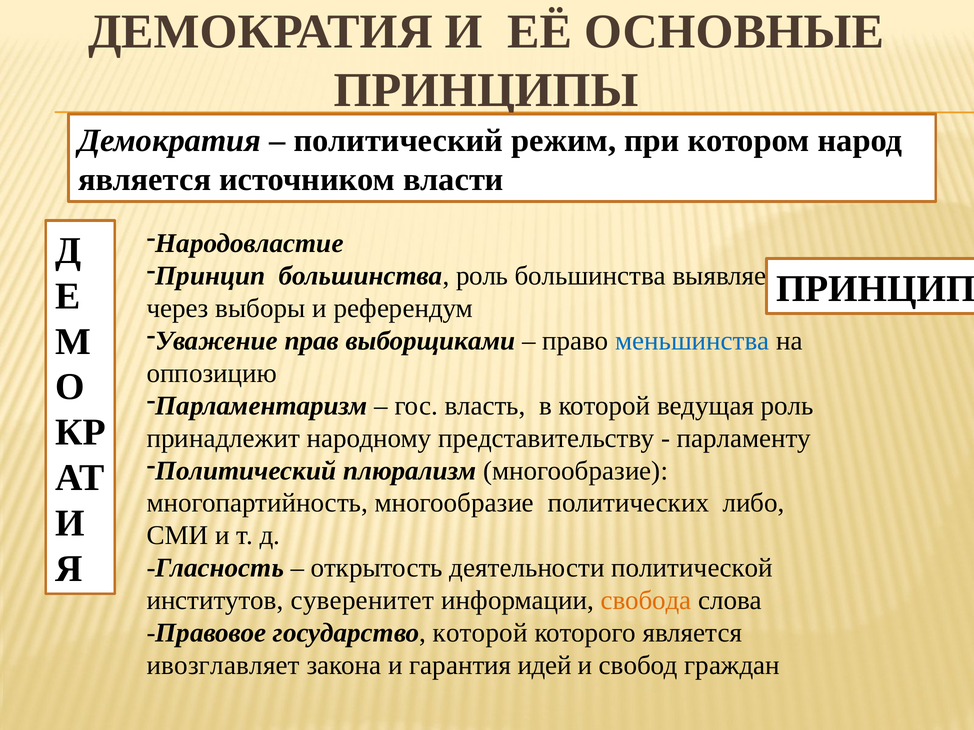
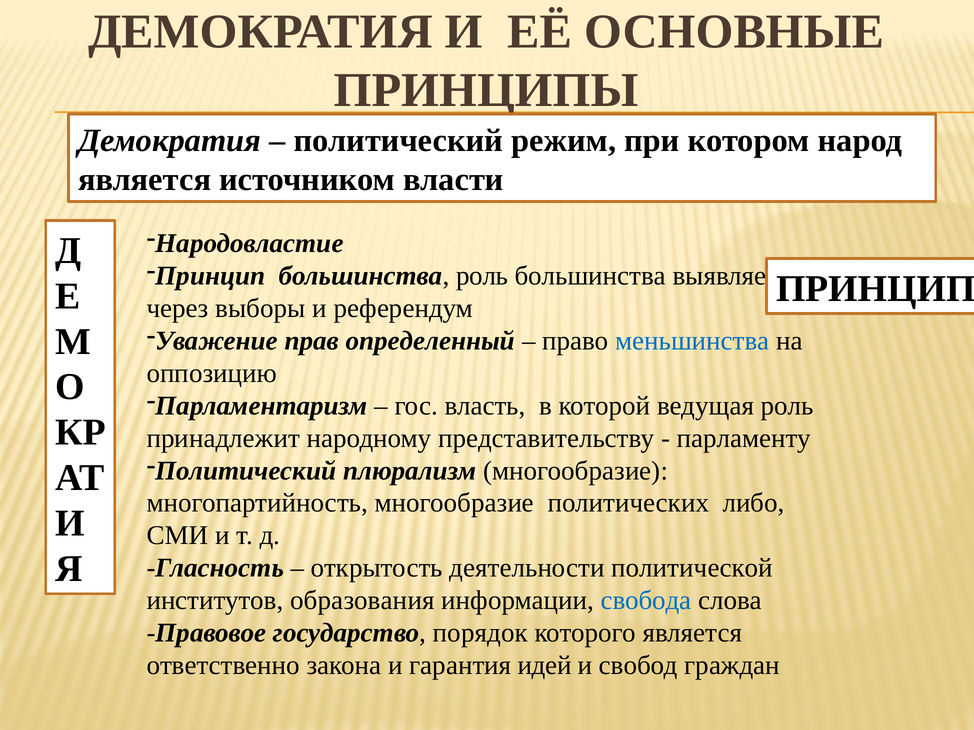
выборщиками: выборщиками -> определенный
суверенитет: суверенитет -> образования
свобода colour: orange -> blue
государство которой: которой -> порядок
ивозглавляет: ивозглавляет -> ответственно
